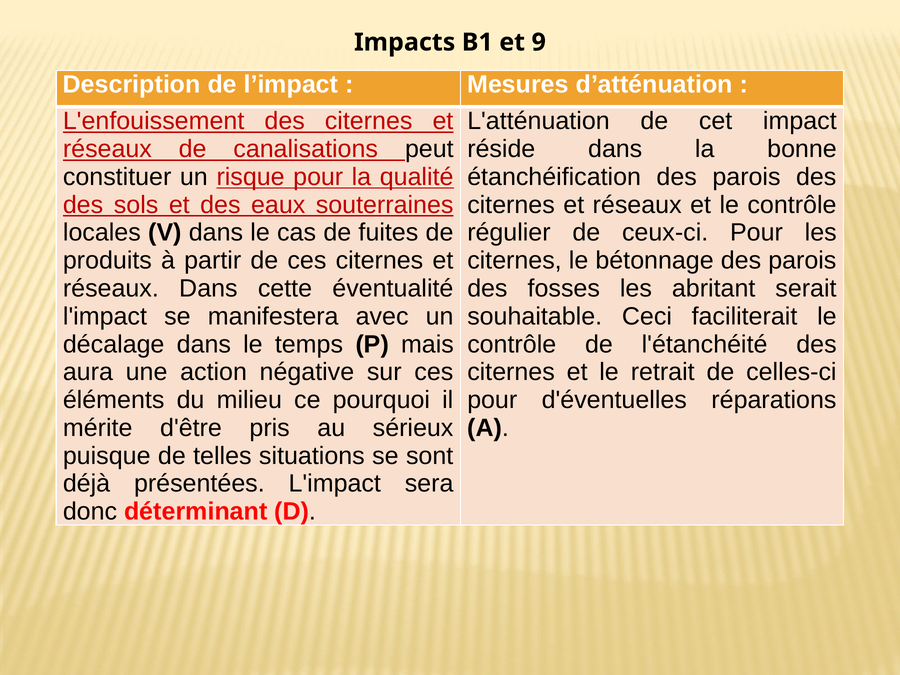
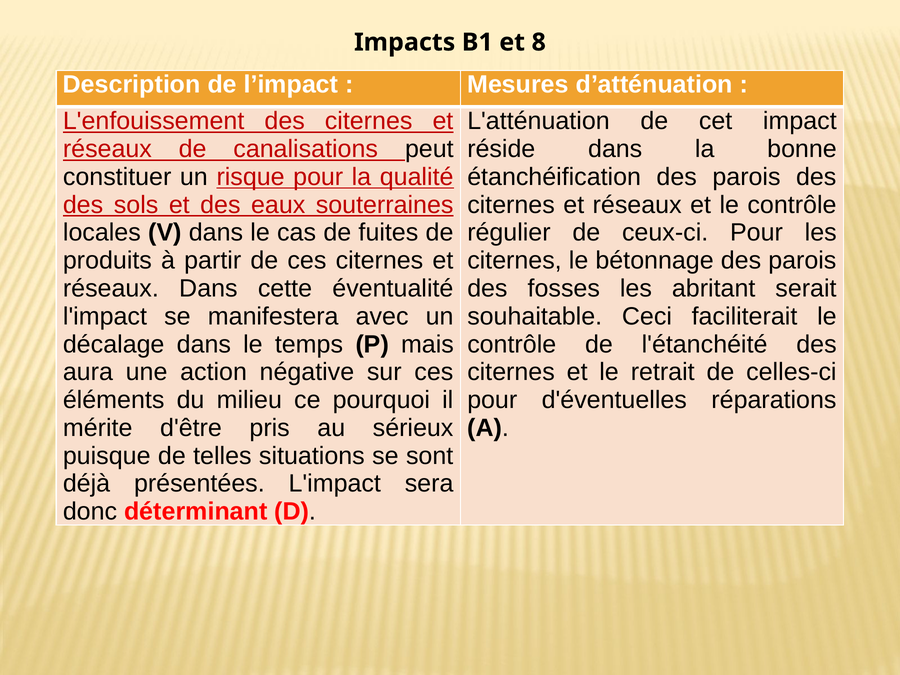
9: 9 -> 8
